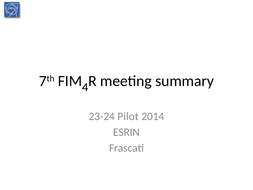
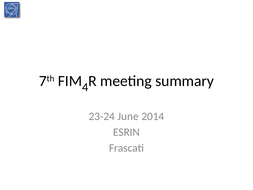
Pilot: Pilot -> June
